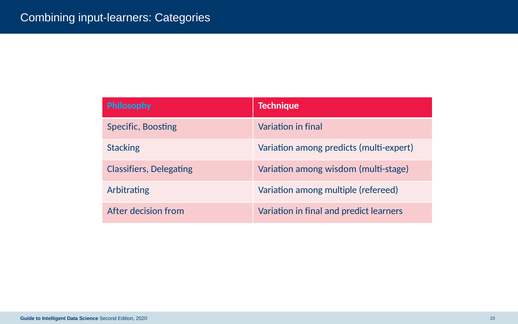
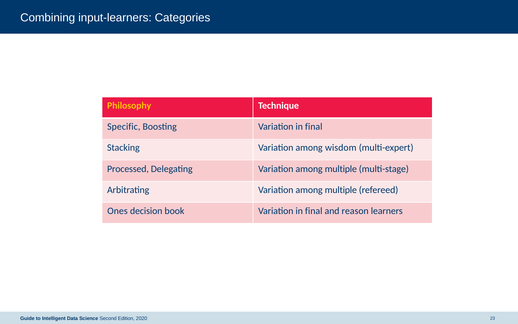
Philosophy colour: light blue -> yellow
predicts: predicts -> wisdom
Classifiers: Classifiers -> Processed
Delegating Variation among wisdom: wisdom -> multiple
After: After -> Ones
from: from -> book
predict: predict -> reason
